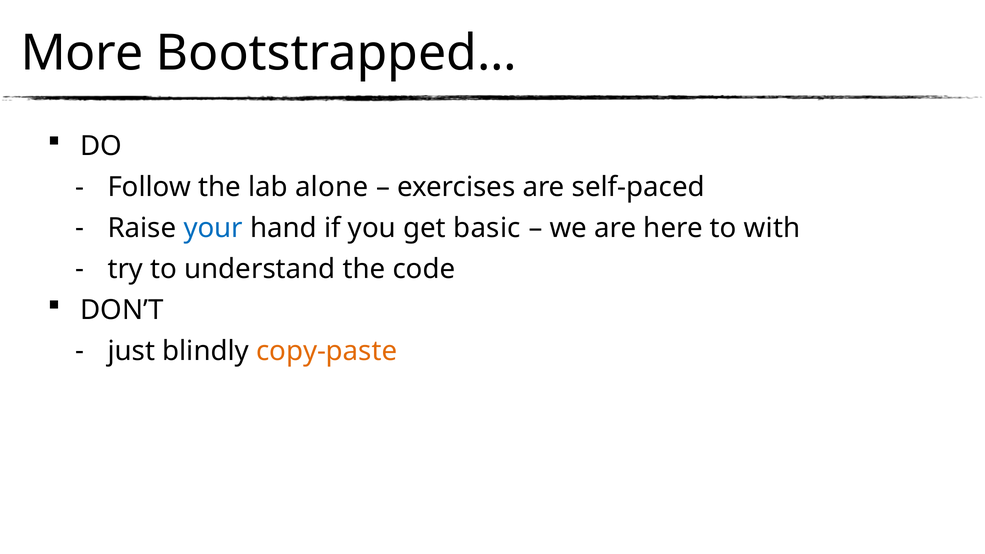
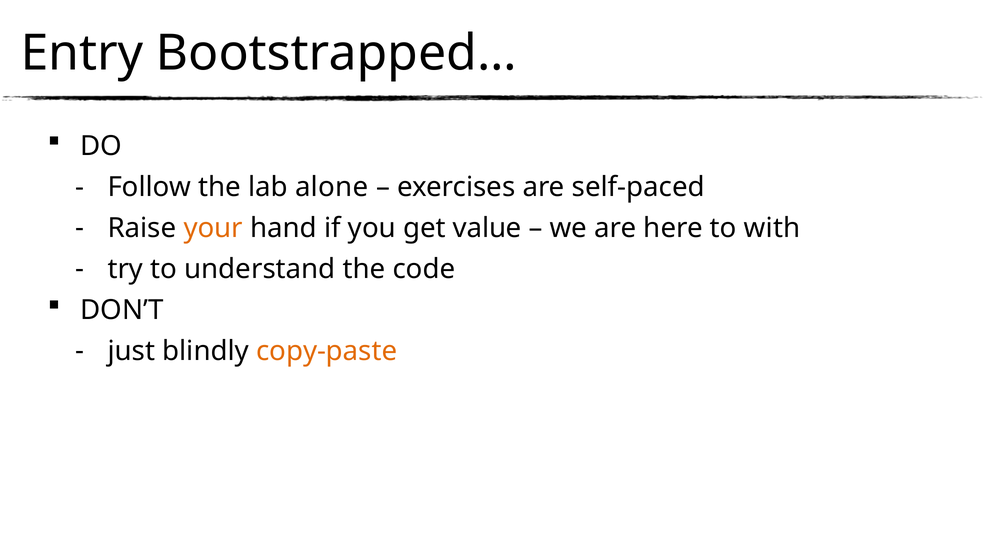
More: More -> Entry
your colour: blue -> orange
basic: basic -> value
